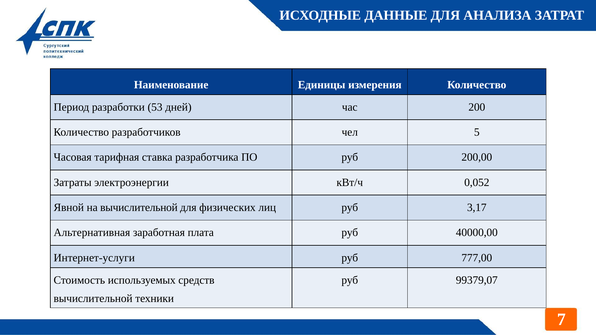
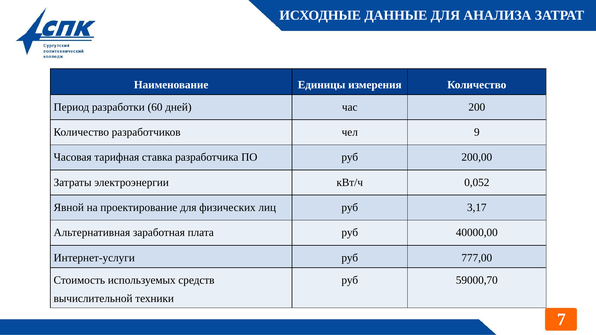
53: 53 -> 60
5: 5 -> 9
на вычислительной: вычислительной -> проектирование
99379,07: 99379,07 -> 59000,70
